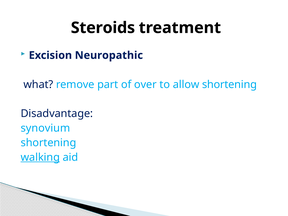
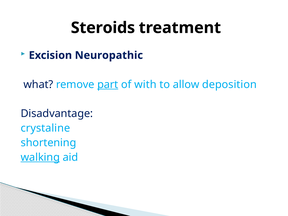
part underline: none -> present
over: over -> with
allow shortening: shortening -> deposition
synovium: synovium -> crystaline
